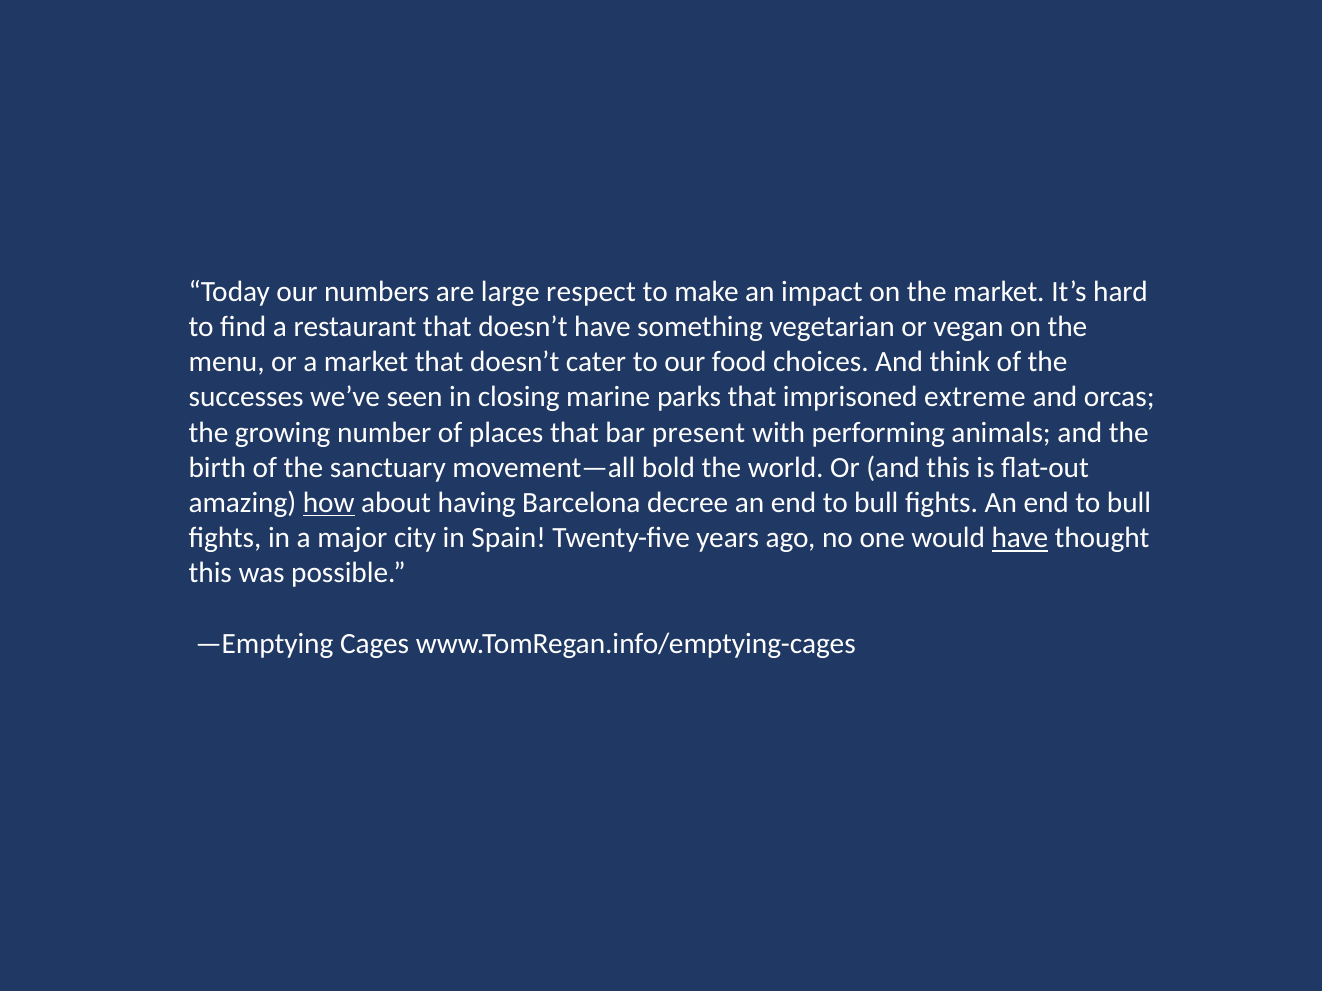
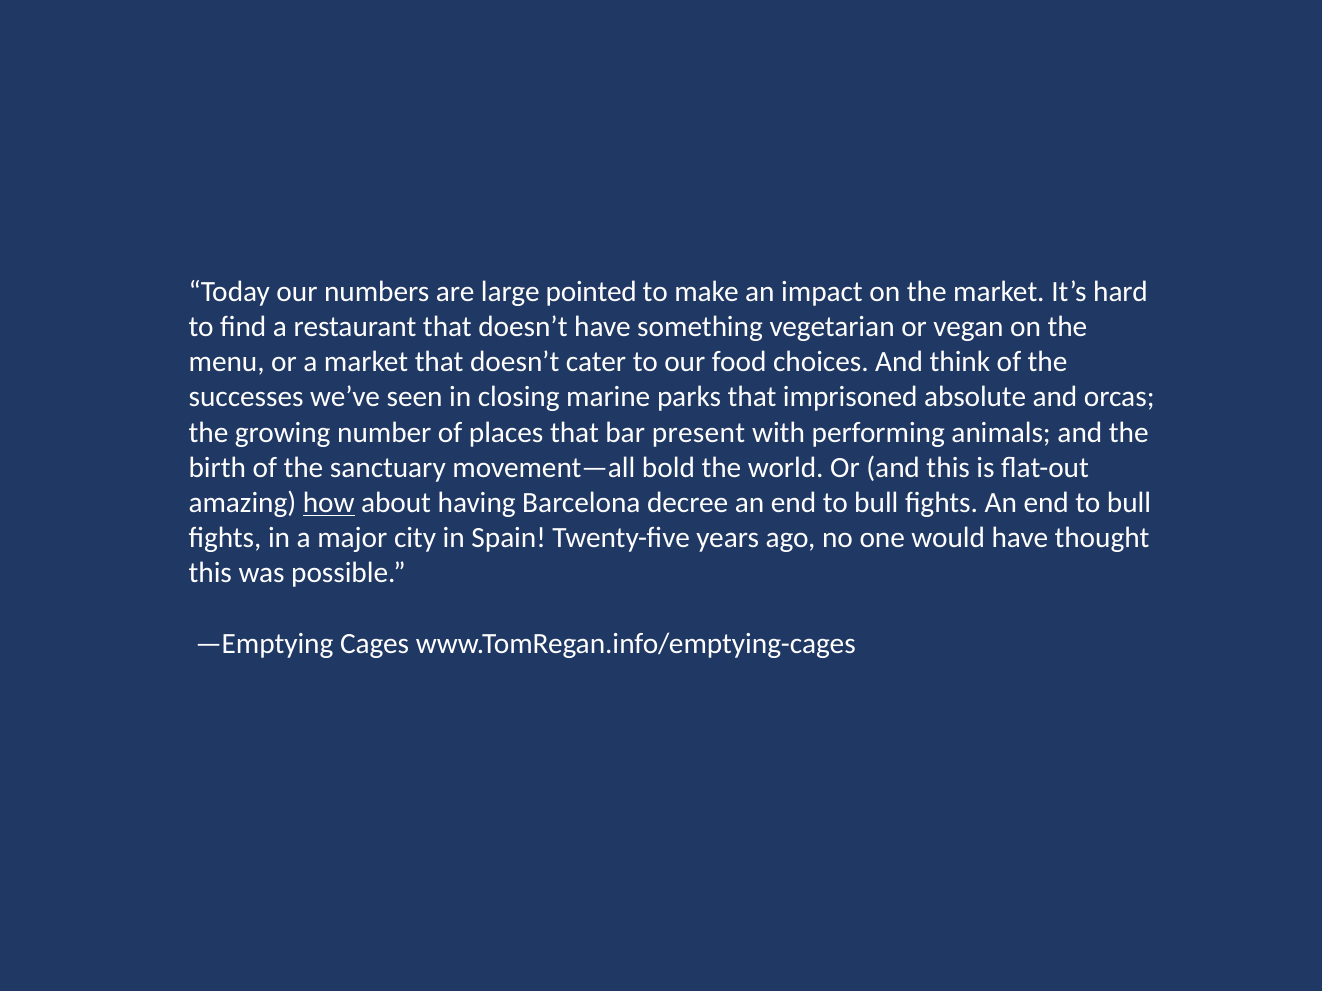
respect: respect -> pointed
extreme: extreme -> absolute
have at (1020, 538) underline: present -> none
